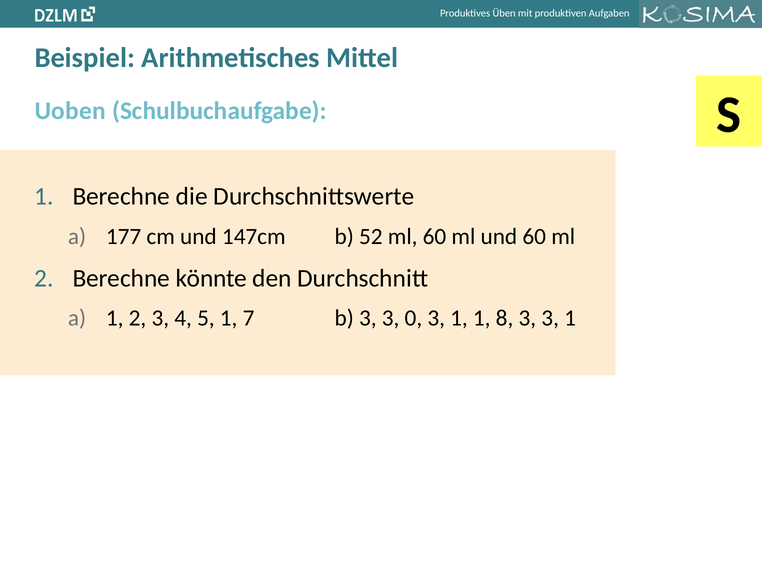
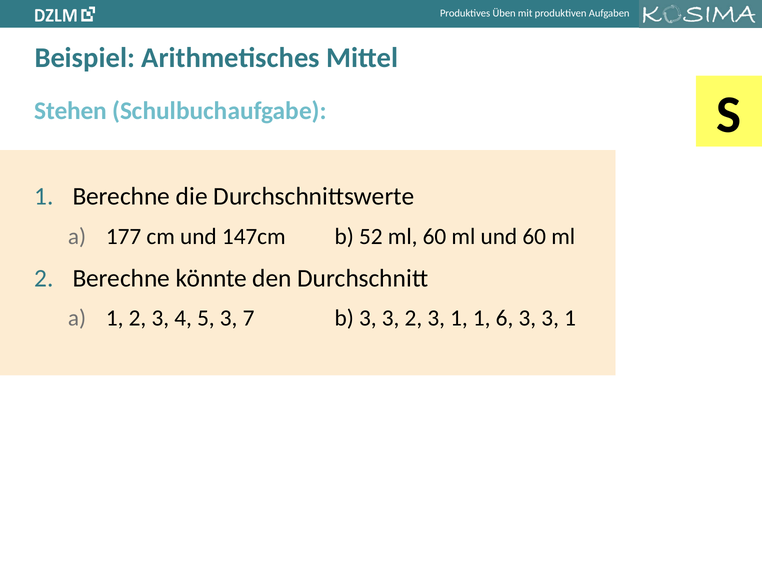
Uoben: Uoben -> Stehen
5 1: 1 -> 3
3 0: 0 -> 2
8: 8 -> 6
